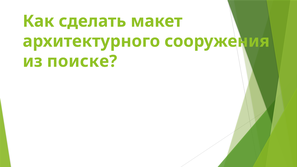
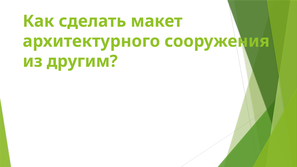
поиске: поиске -> другим
